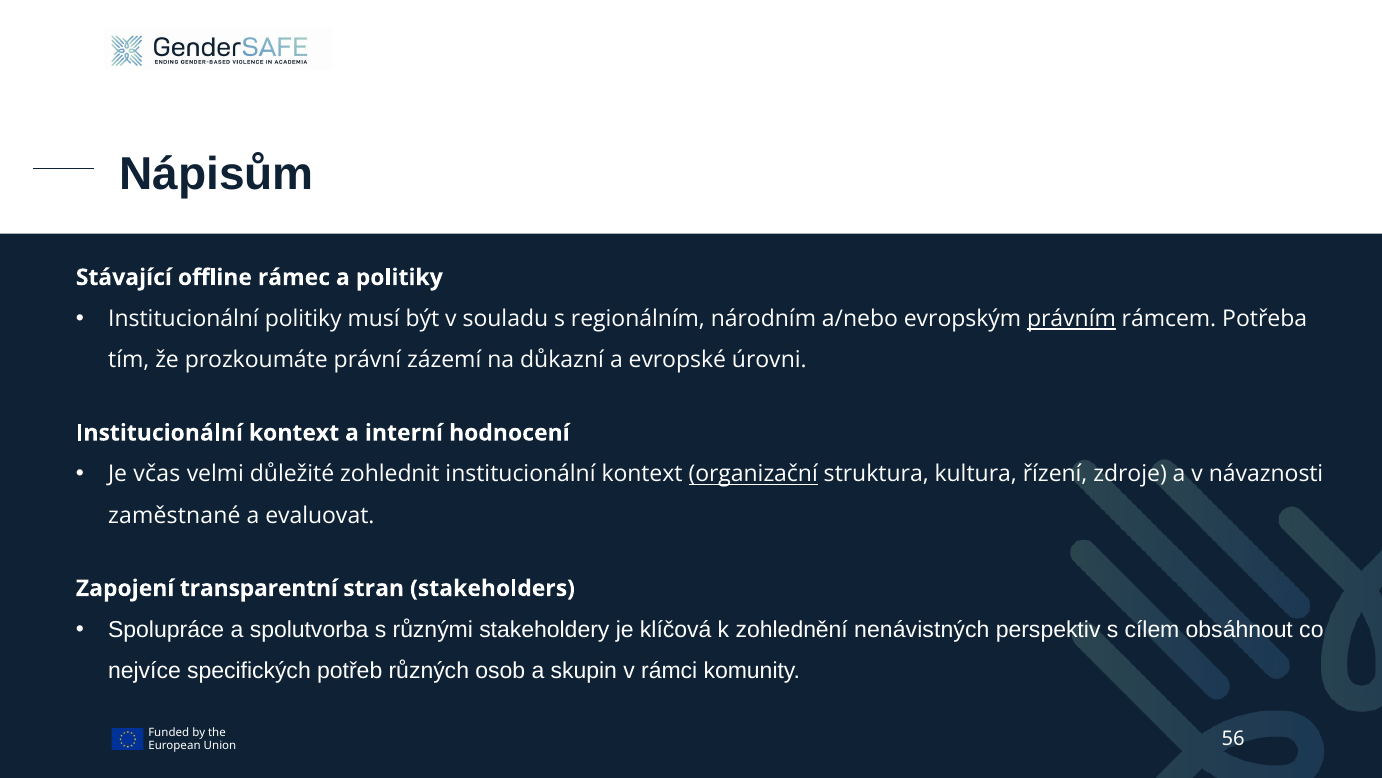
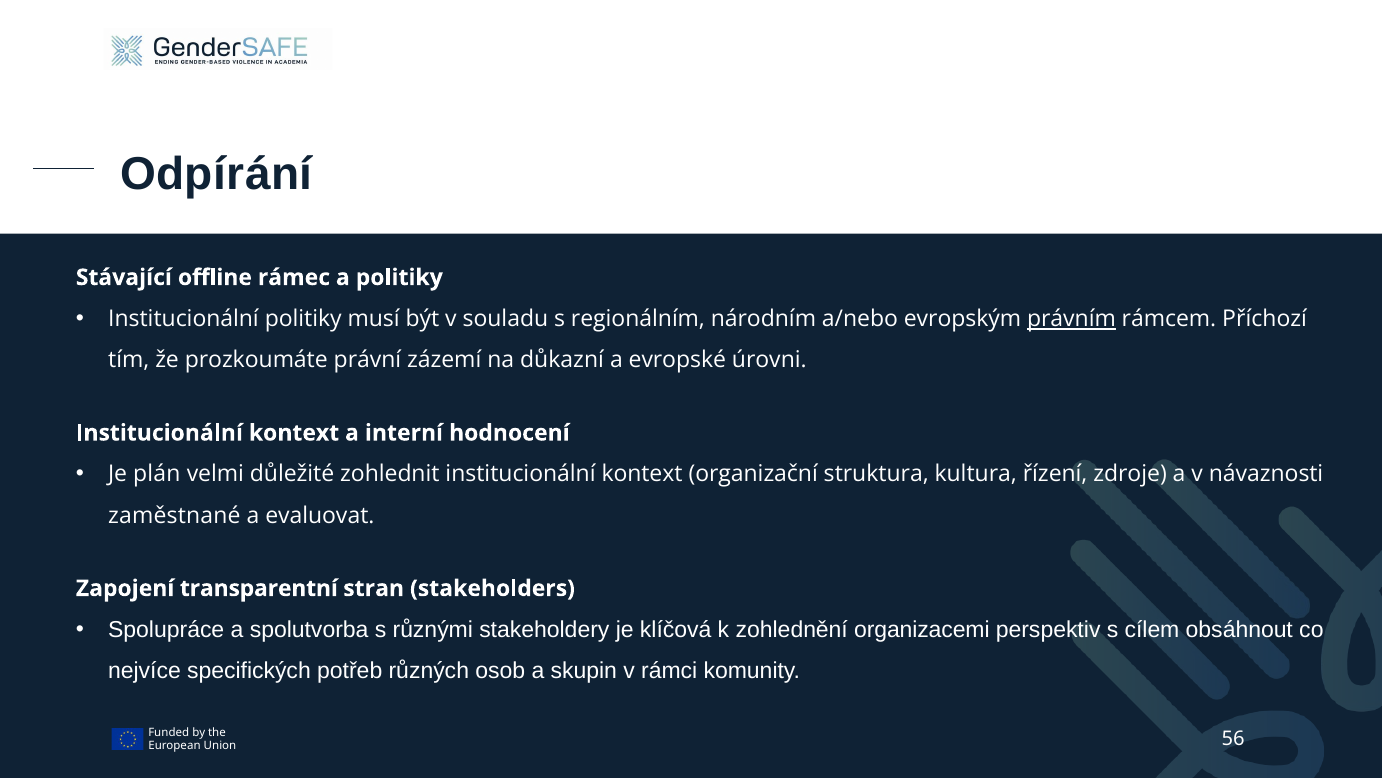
Nápisům: Nápisům -> Odpírání
Potřeba: Potřeba -> Příchozí
včas: včas -> plán
organizační underline: present -> none
nenávistných: nenávistných -> organizacemi
